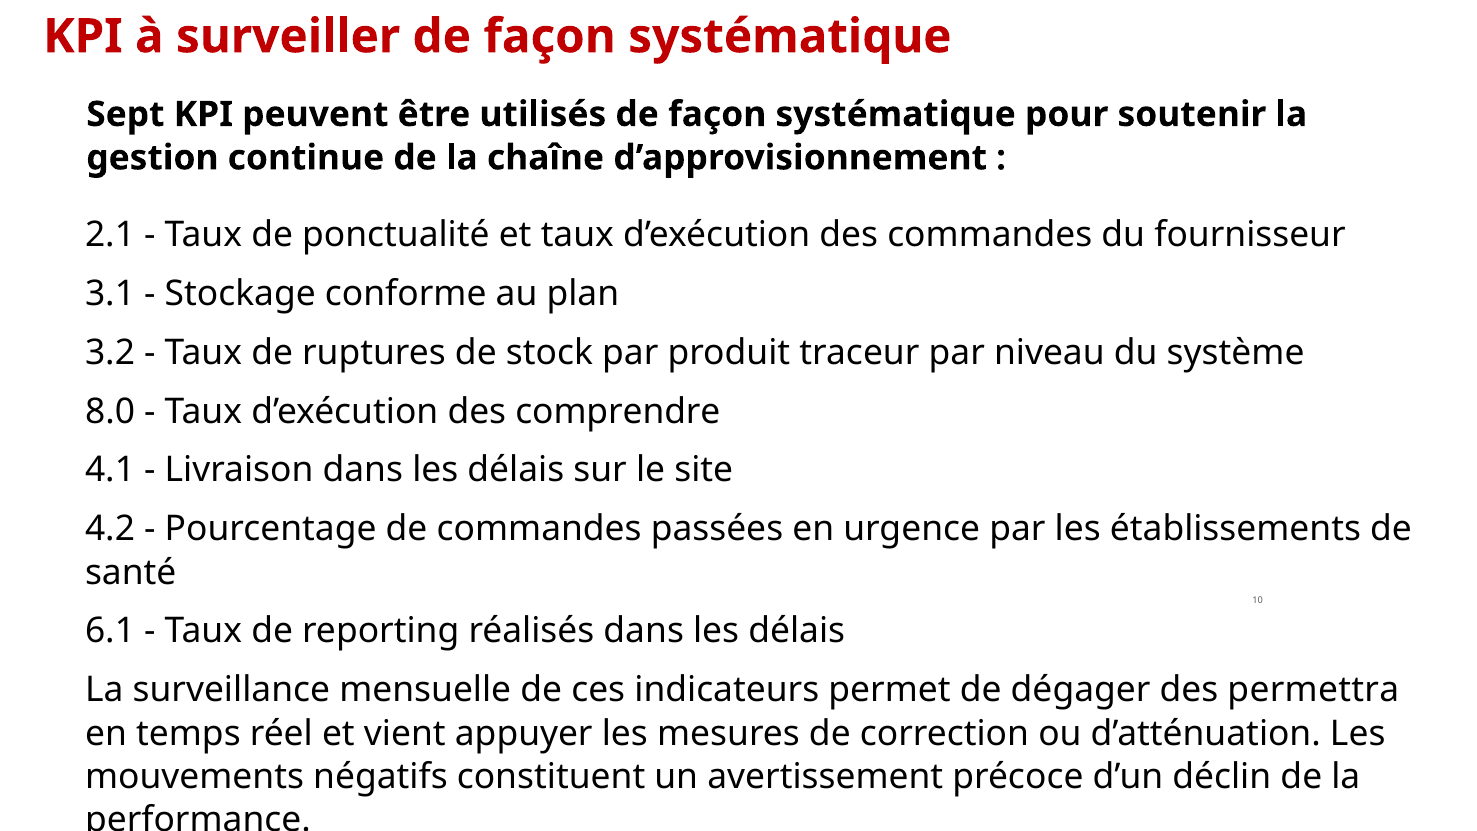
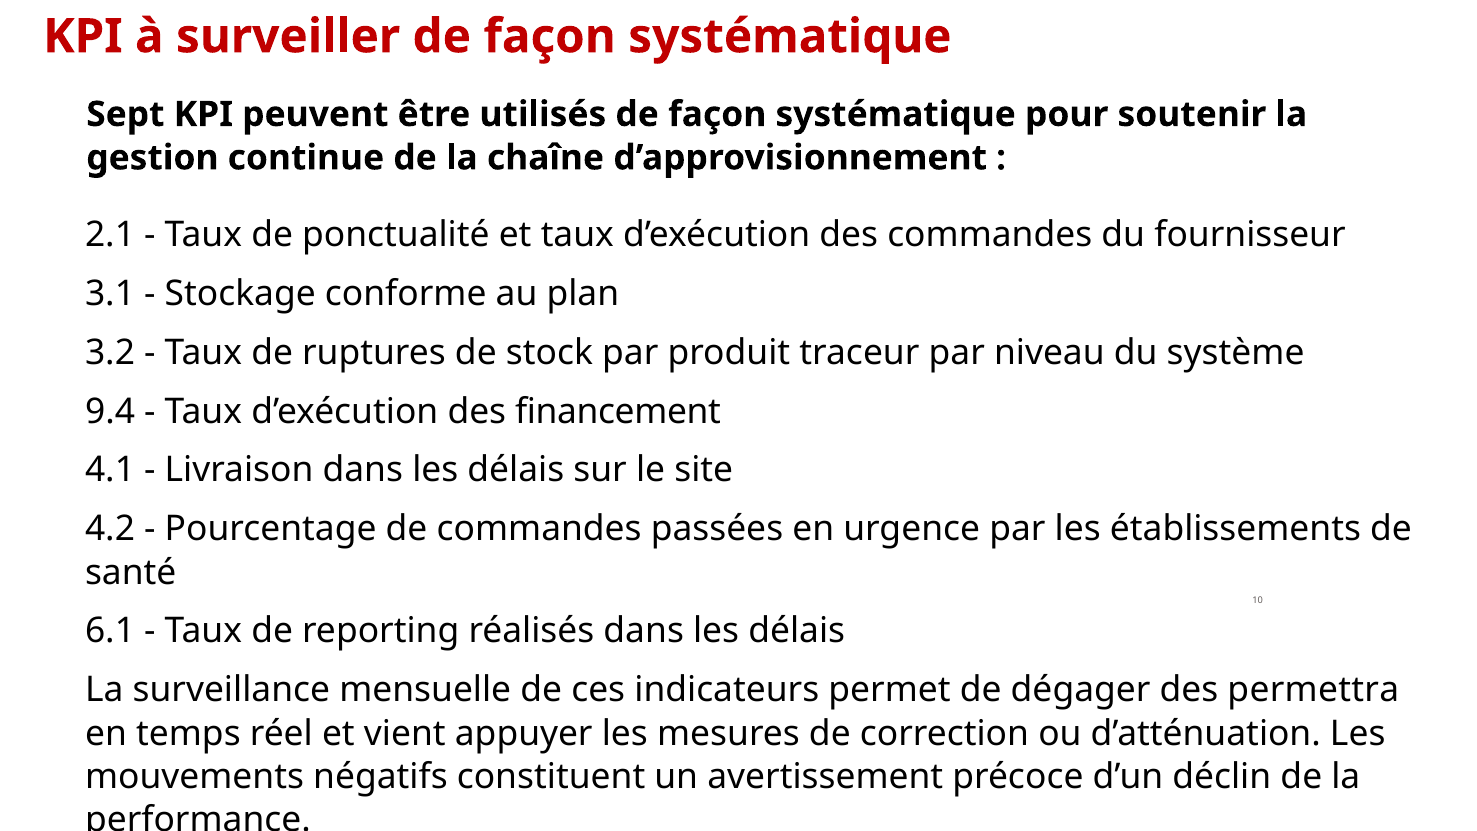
8.0: 8.0 -> 9.4
comprendre: comprendre -> financement
